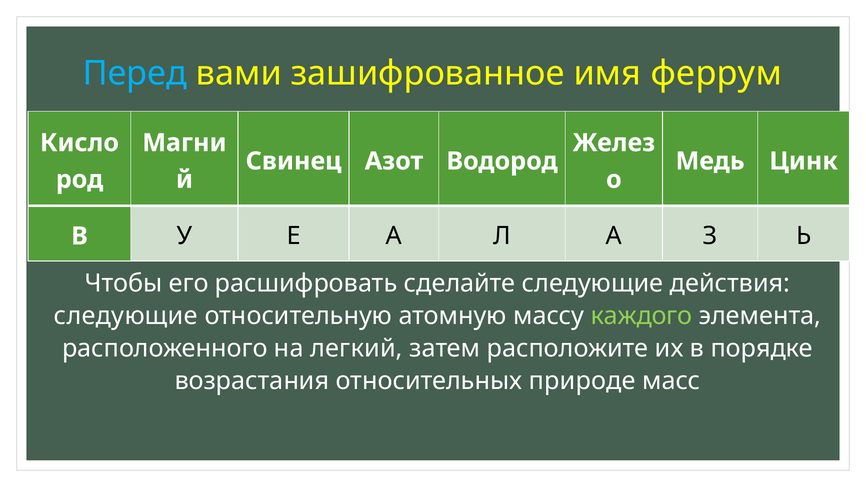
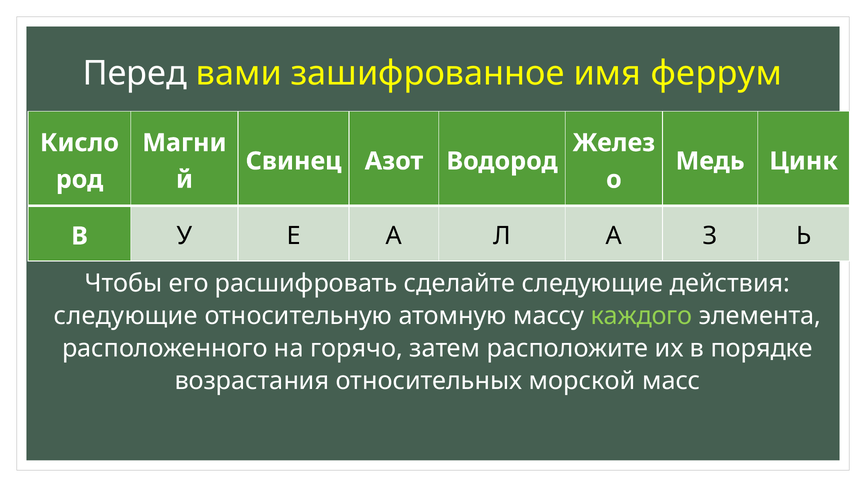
Перед colour: light blue -> white
легкий: легкий -> горячо
природе: природе -> морской
